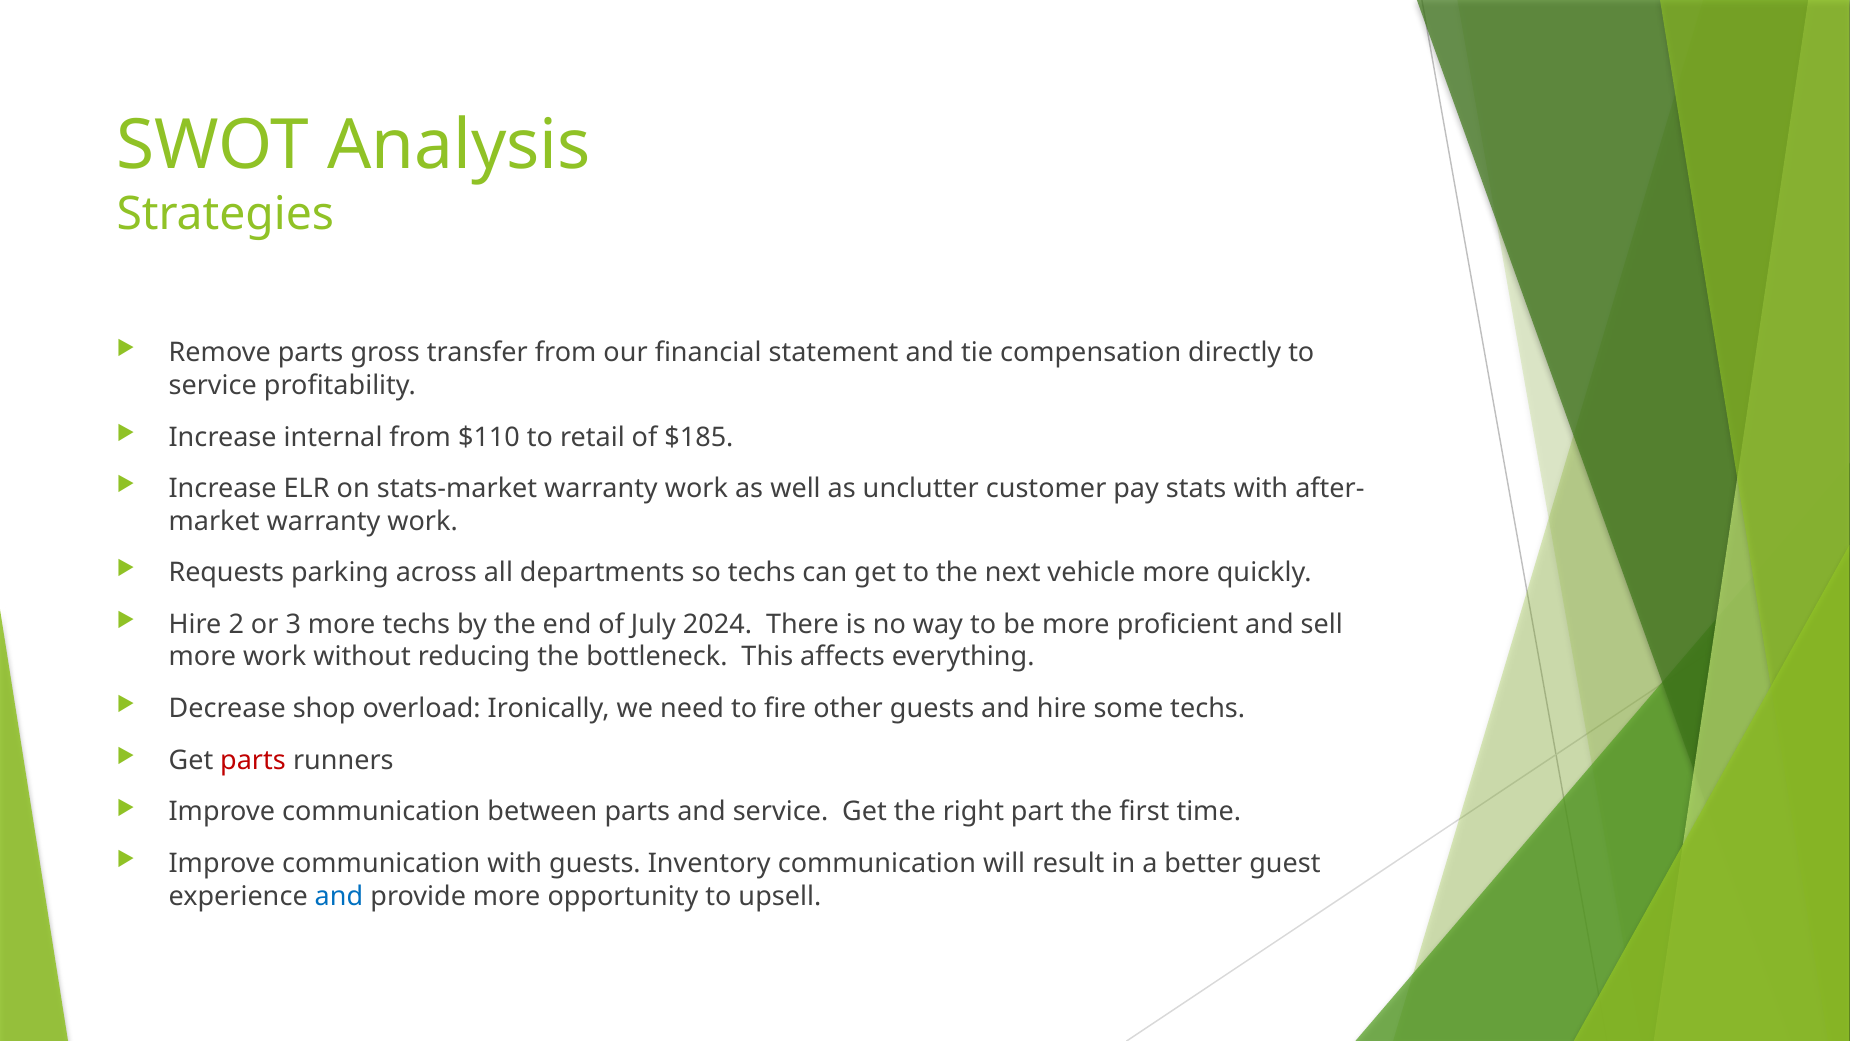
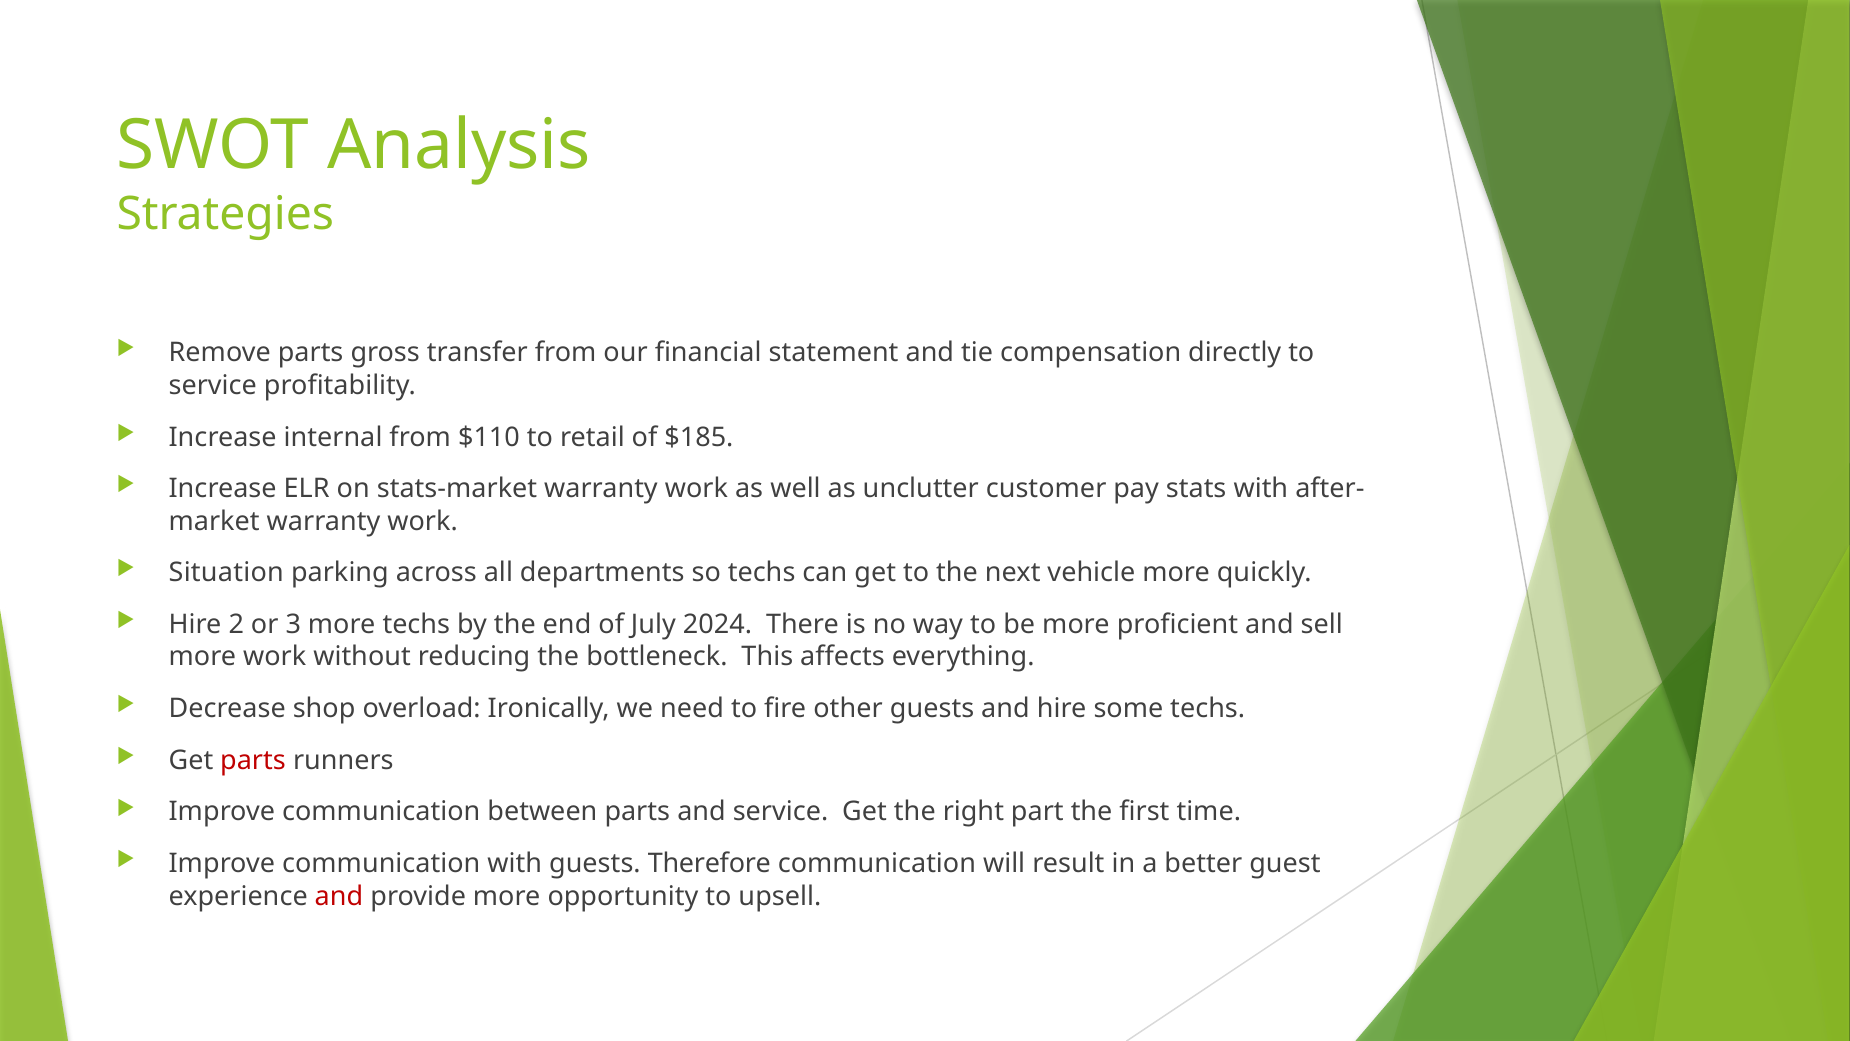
Requests: Requests -> Situation
Inventory: Inventory -> Therefore
and at (339, 896) colour: blue -> red
